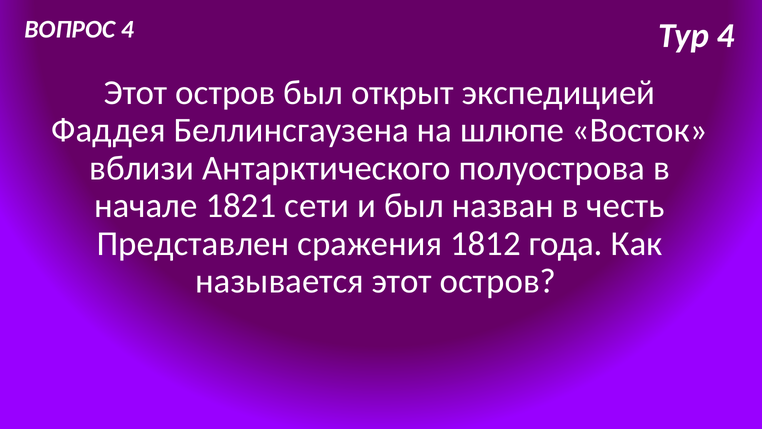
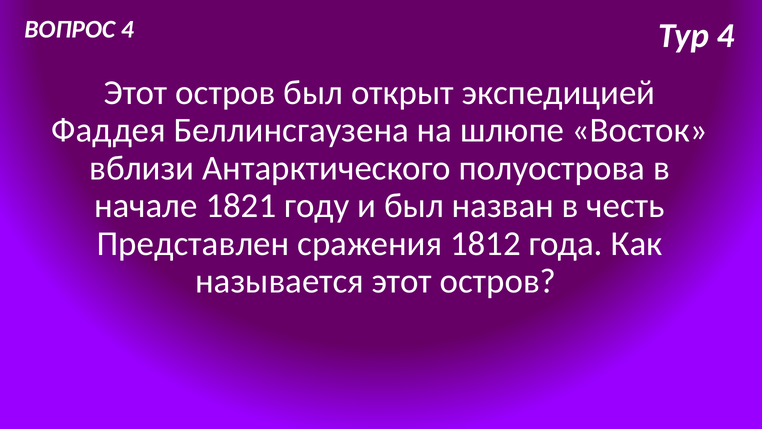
сети: сети -> году
